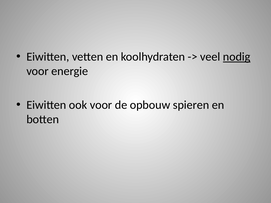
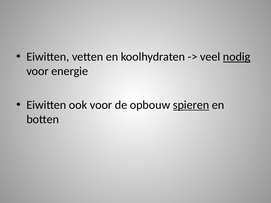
spieren underline: none -> present
